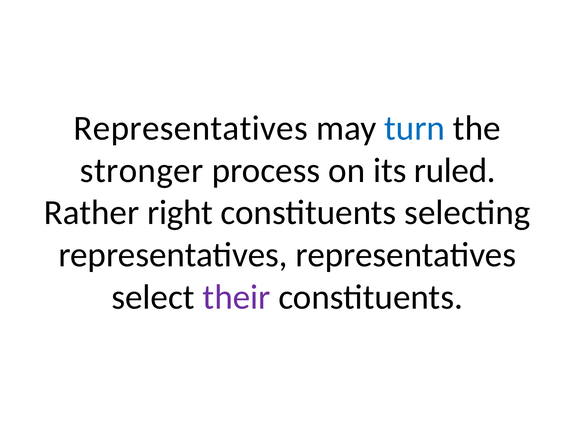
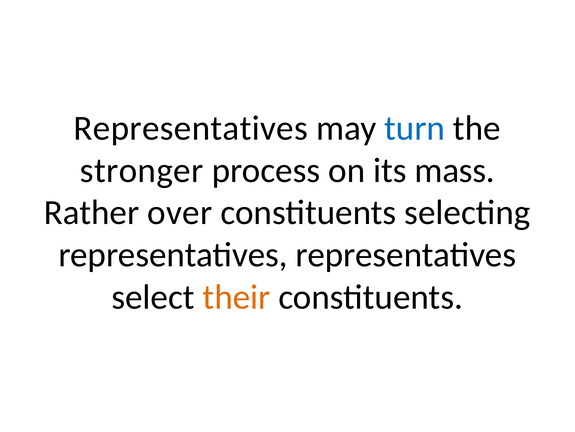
ruled: ruled -> mass
right: right -> over
their colour: purple -> orange
